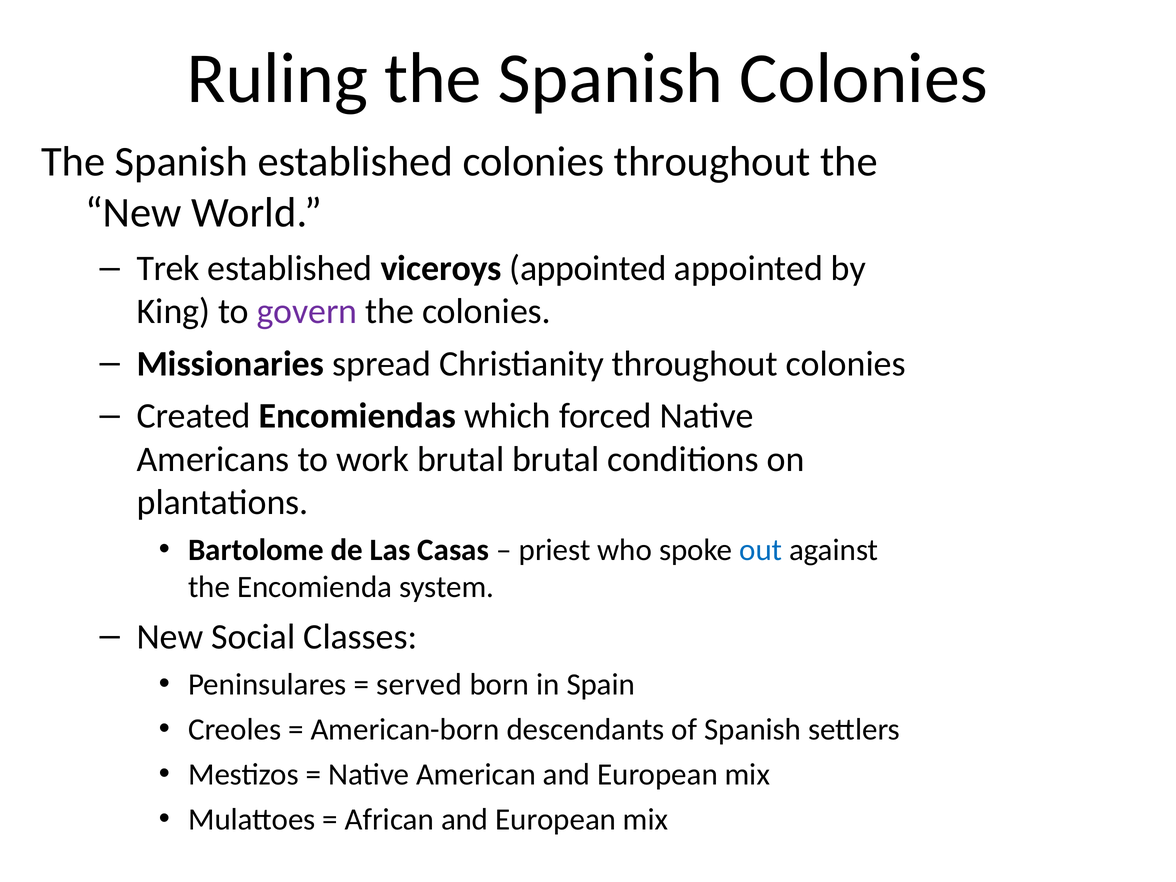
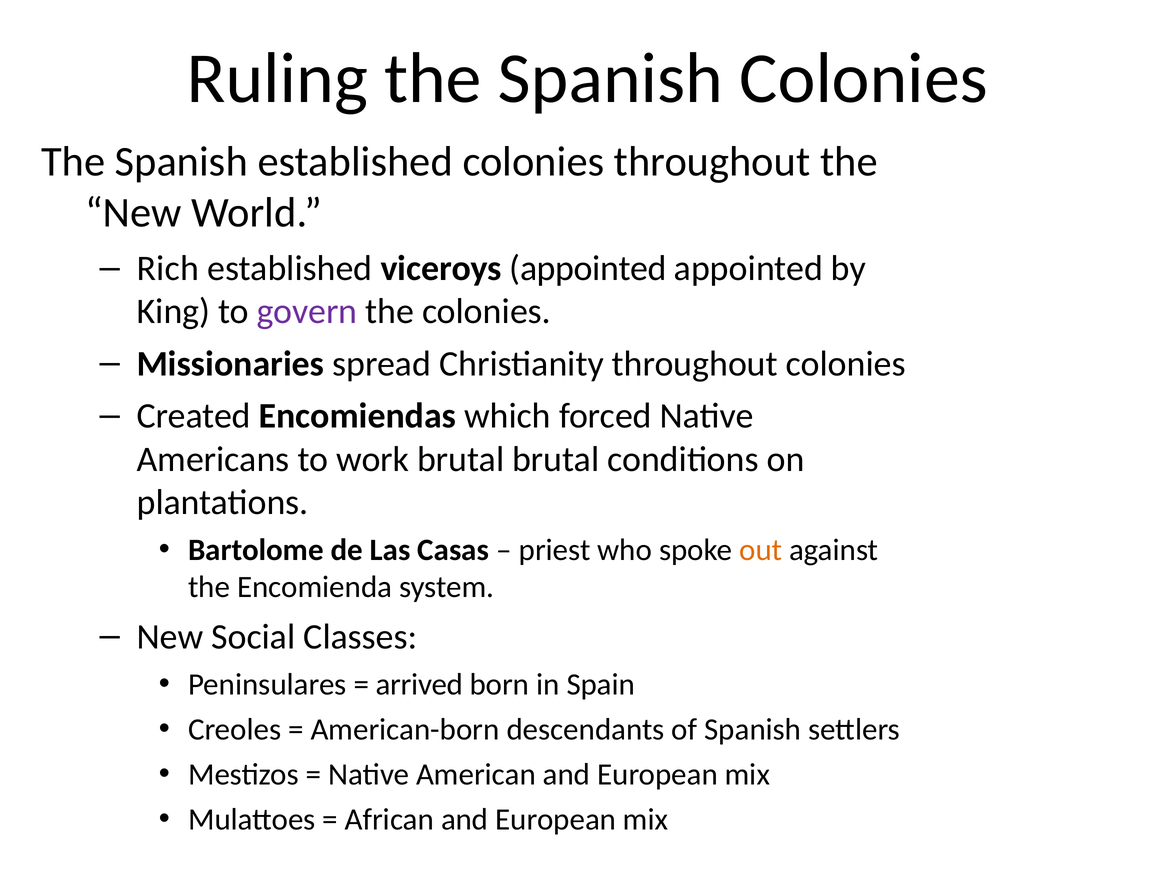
Trek: Trek -> Rich
out colour: blue -> orange
served: served -> arrived
